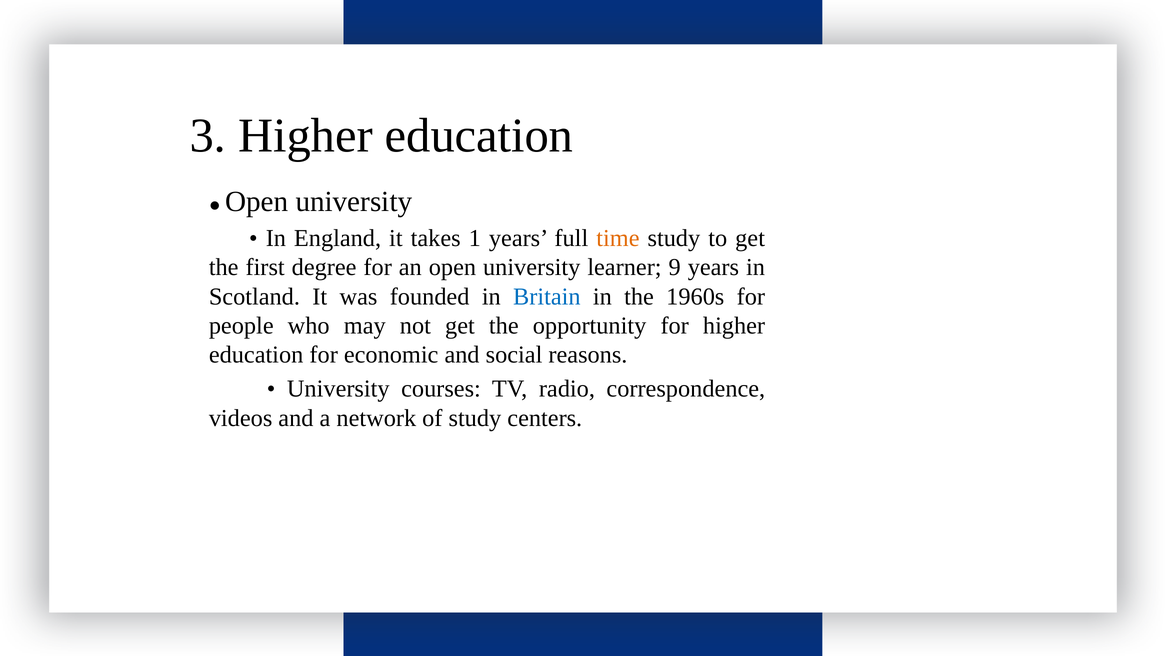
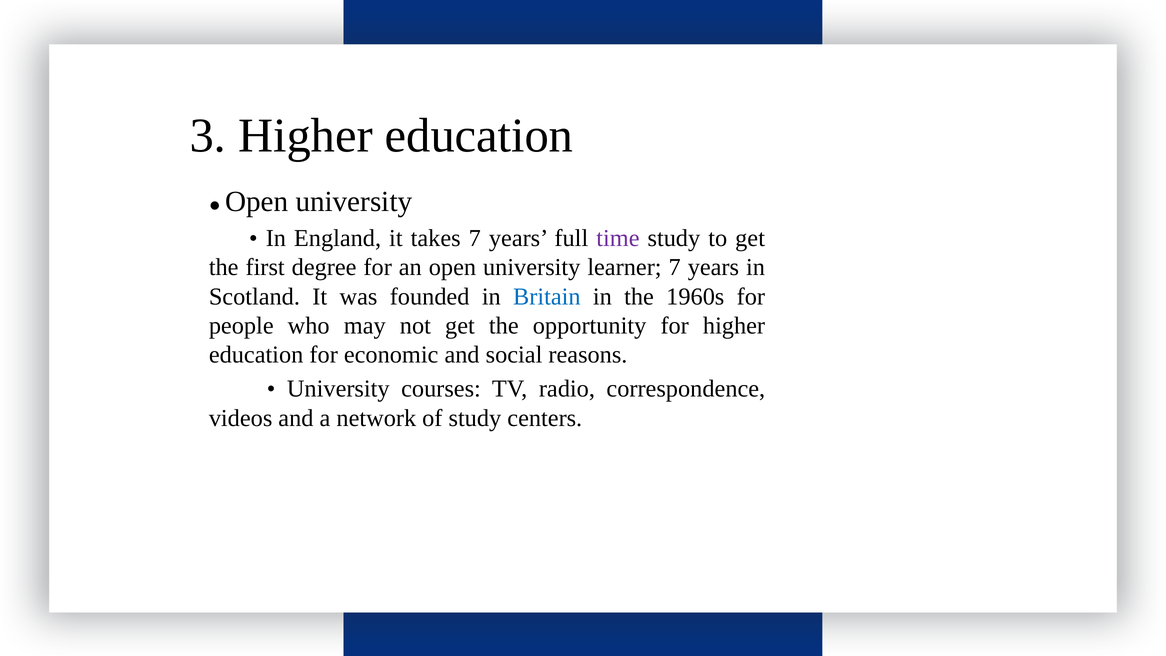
takes 1: 1 -> 7
time colour: orange -> purple
learner 9: 9 -> 7
